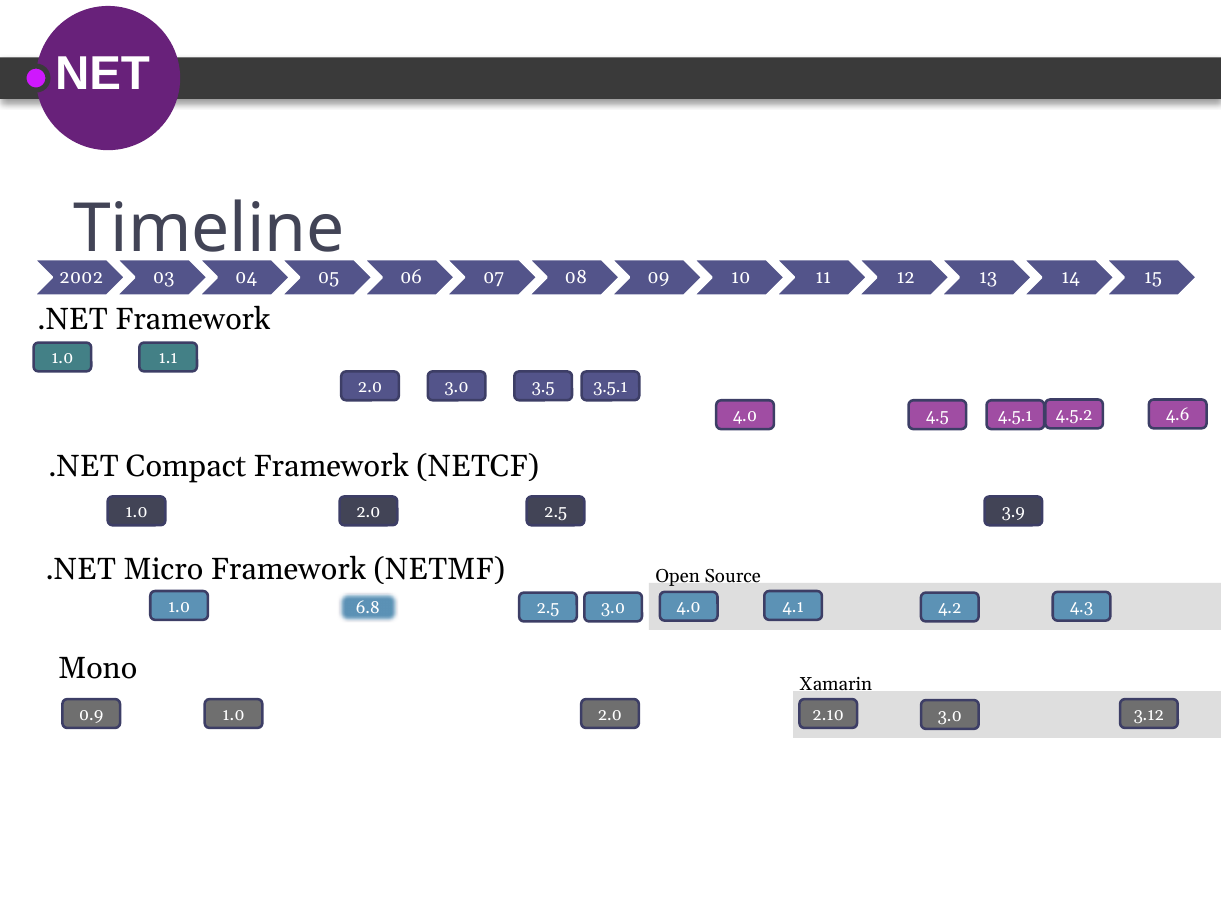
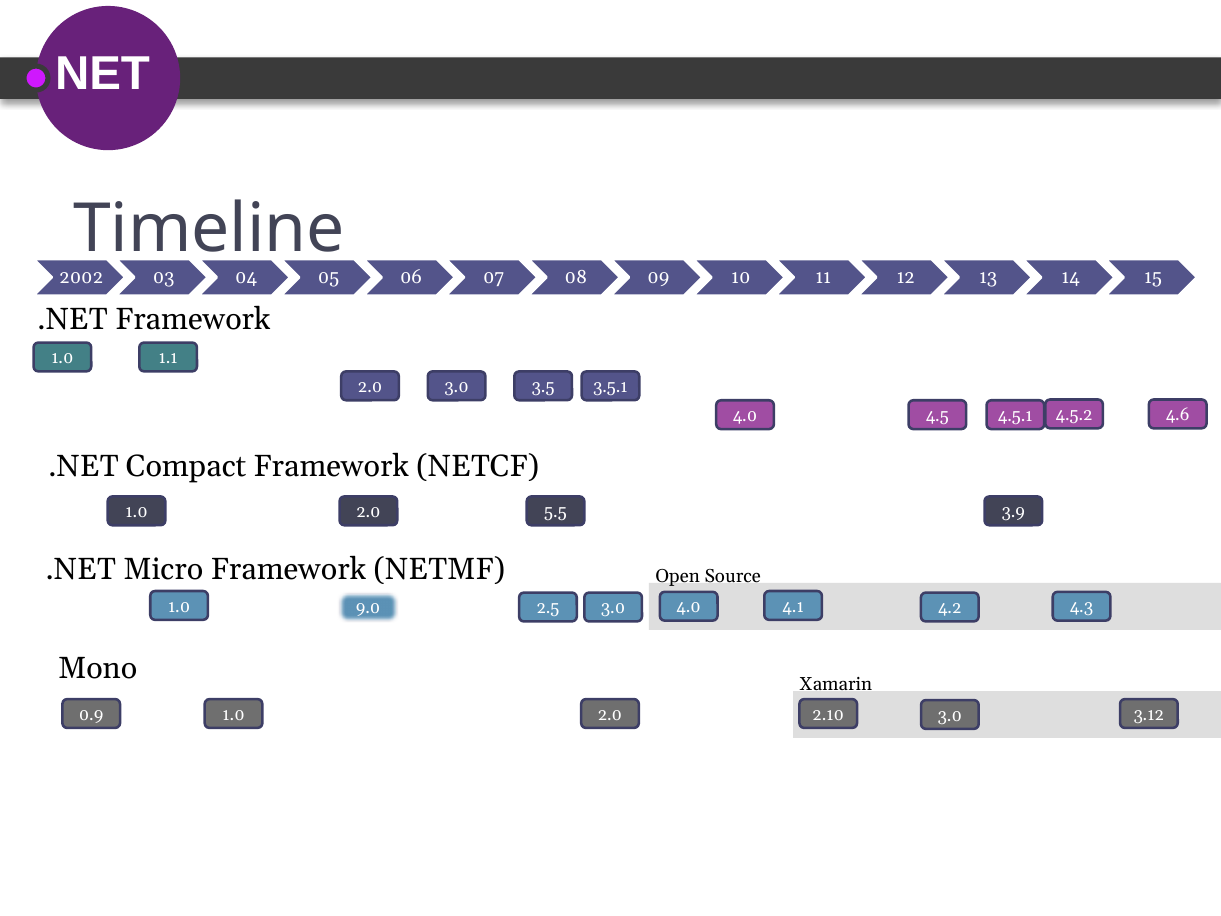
2.0 2.5: 2.5 -> 5.5
6.8: 6.8 -> 9.0
